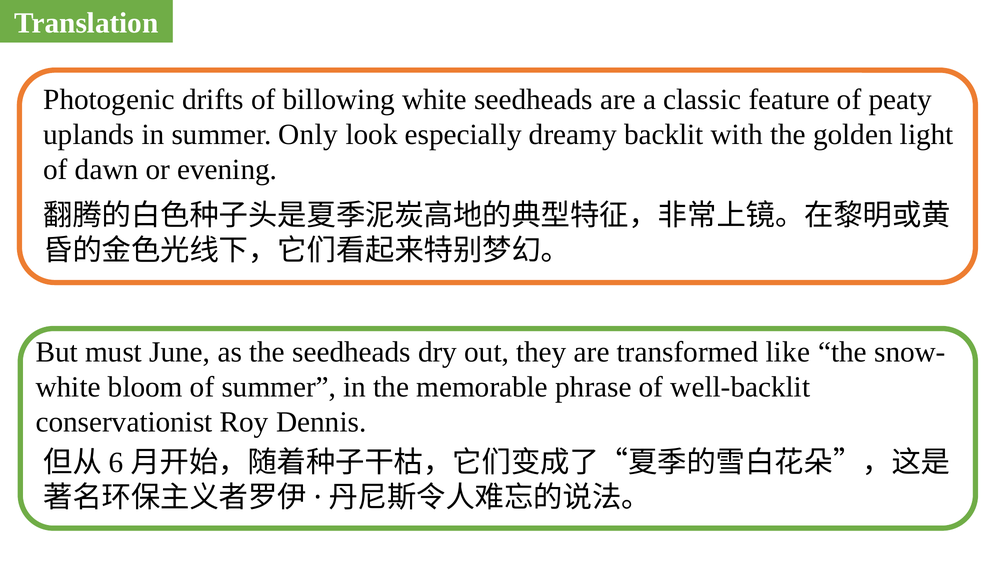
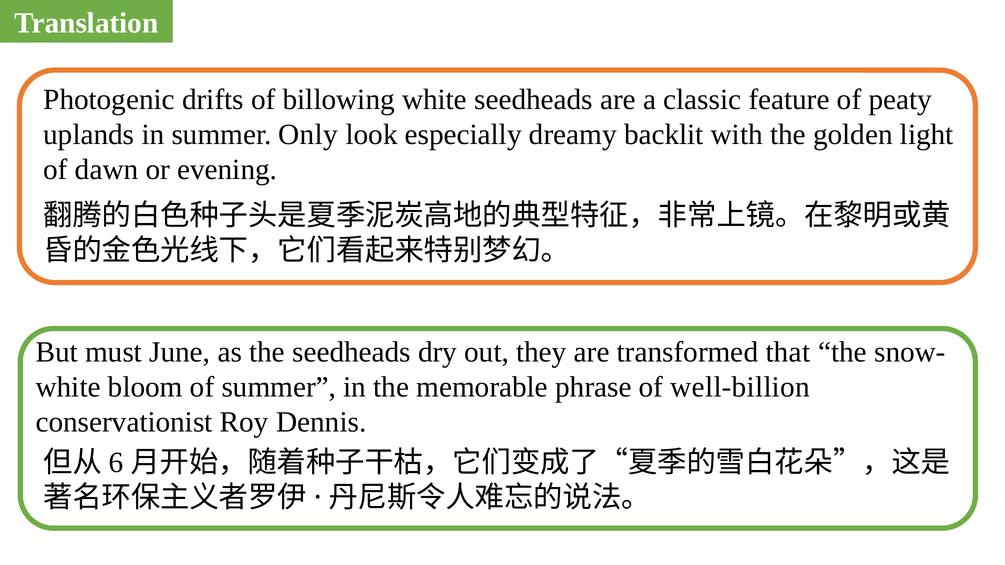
like: like -> that
well-backlit: well-backlit -> well-billion
